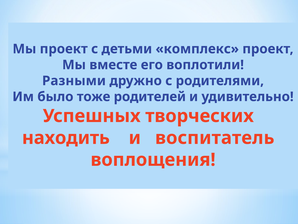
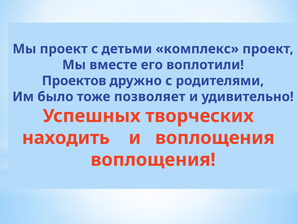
Разными: Разными -> Проектов
родителей: родителей -> позволяет
и воспитатель: воспитатель -> воплощения
